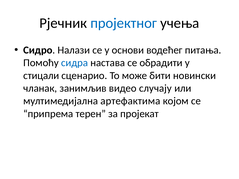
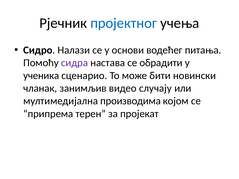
сидра colour: blue -> purple
стицали: стицали -> ученика
артефактима: артефактима -> производима
